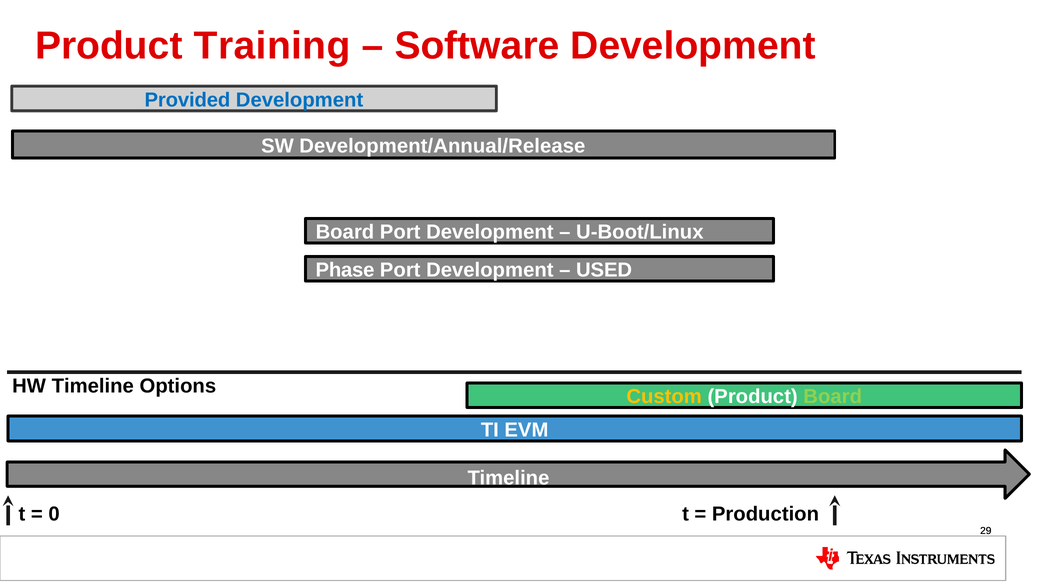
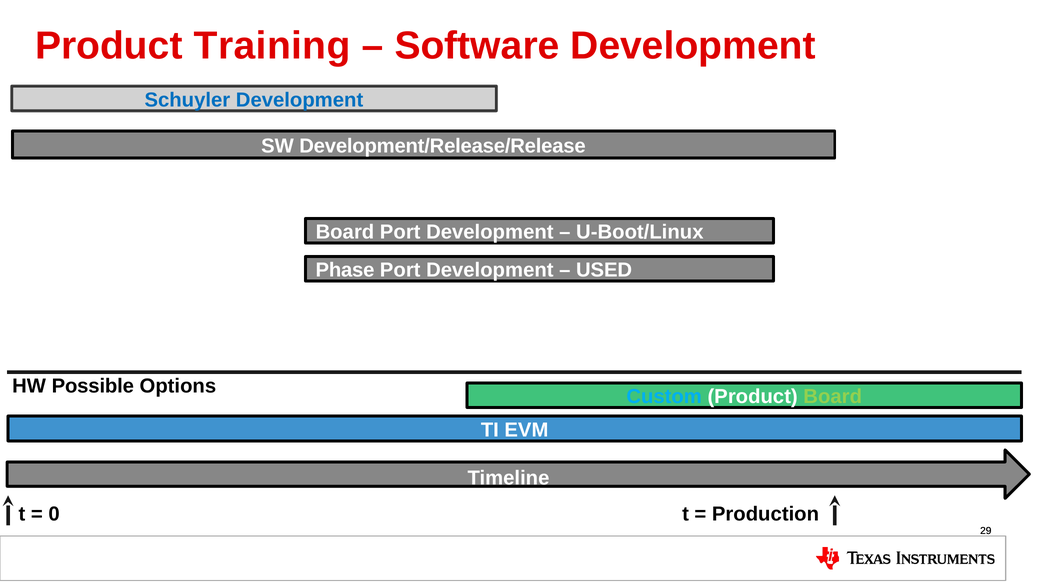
Provided: Provided -> Schuyler
Development/Annual/Release: Development/Annual/Release -> Development/Release/Release
HW Timeline: Timeline -> Possible
Custom colour: yellow -> light blue
